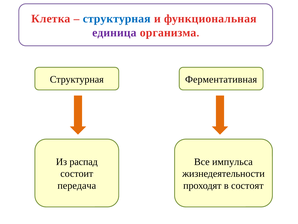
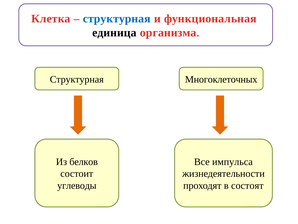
единица colour: purple -> black
Ферментативная: Ферментативная -> Многоклеточных
распад: распад -> белков
передача: передача -> углеводы
